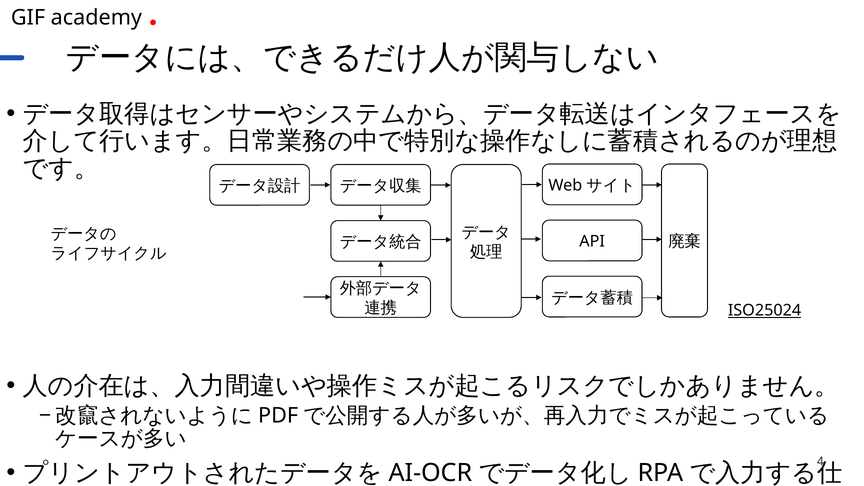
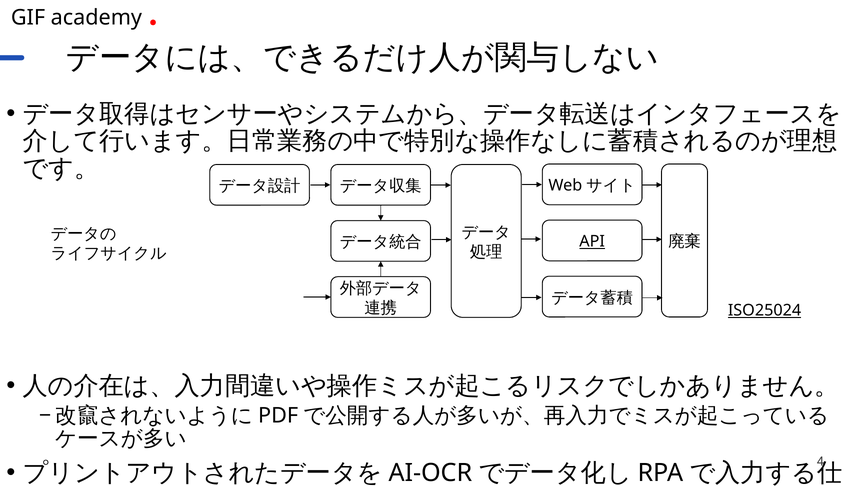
API underline: none -> present
